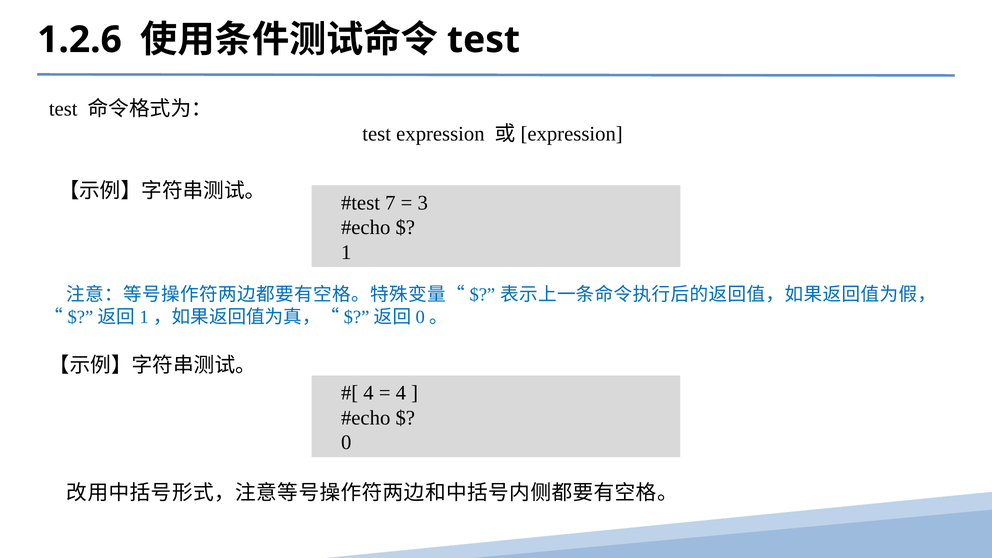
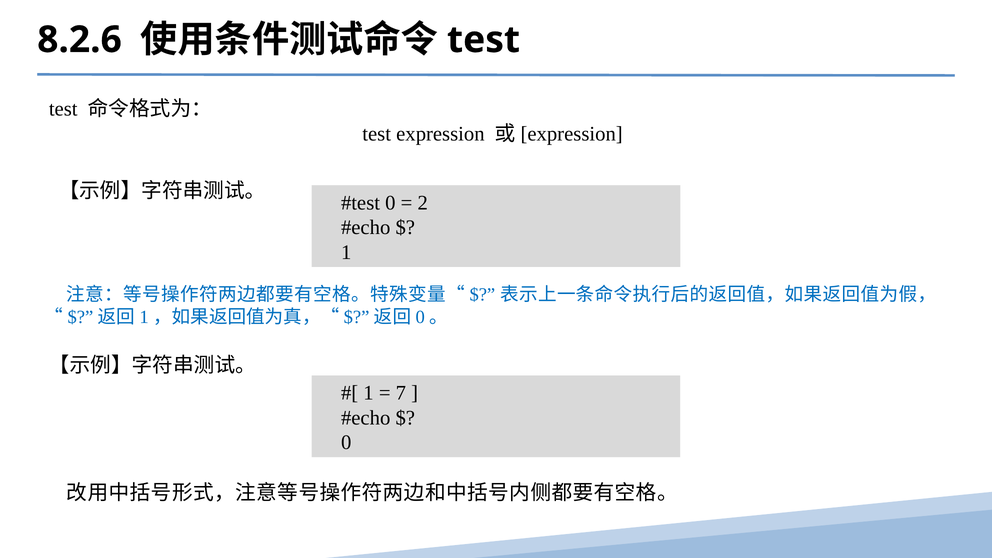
1.2.6: 1.2.6 -> 8.2.6
7 at (390, 203): 7 -> 0
3: 3 -> 2
4 at (368, 393): 4 -> 1
4 at (401, 393): 4 -> 7
